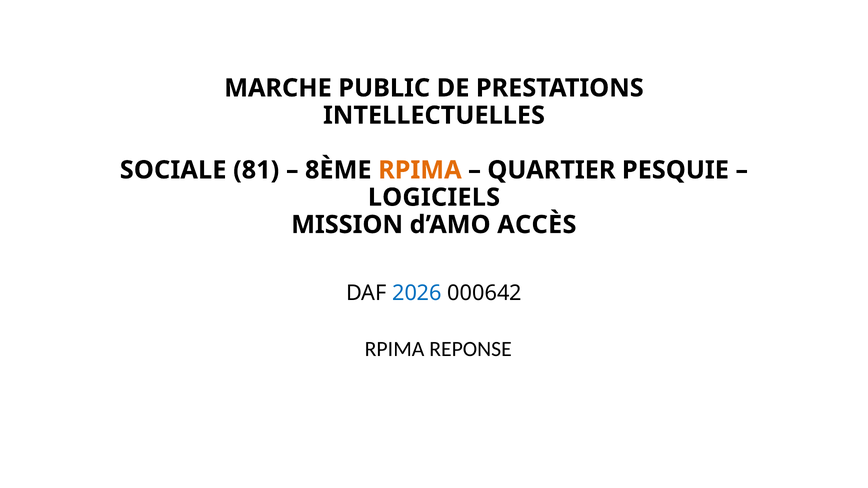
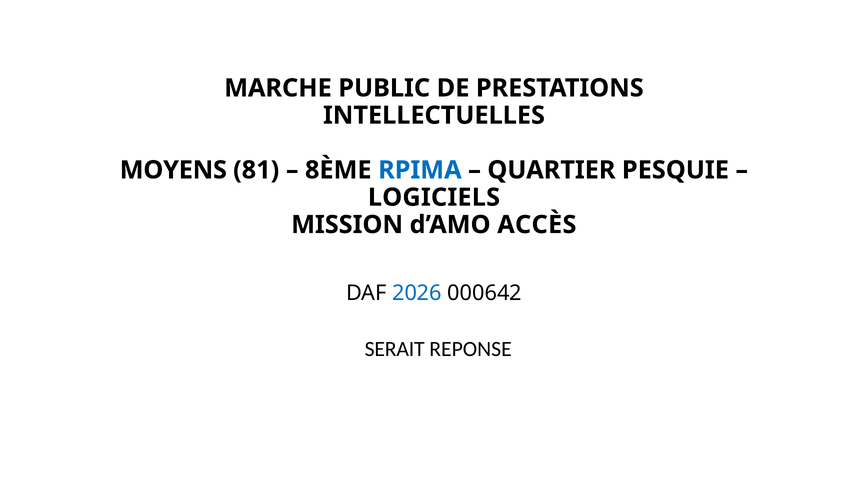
SOCIALE: SOCIALE -> MOYENS
RPIMA at (420, 170) colour: orange -> blue
RPIMA at (395, 349): RPIMA -> SERAIT
